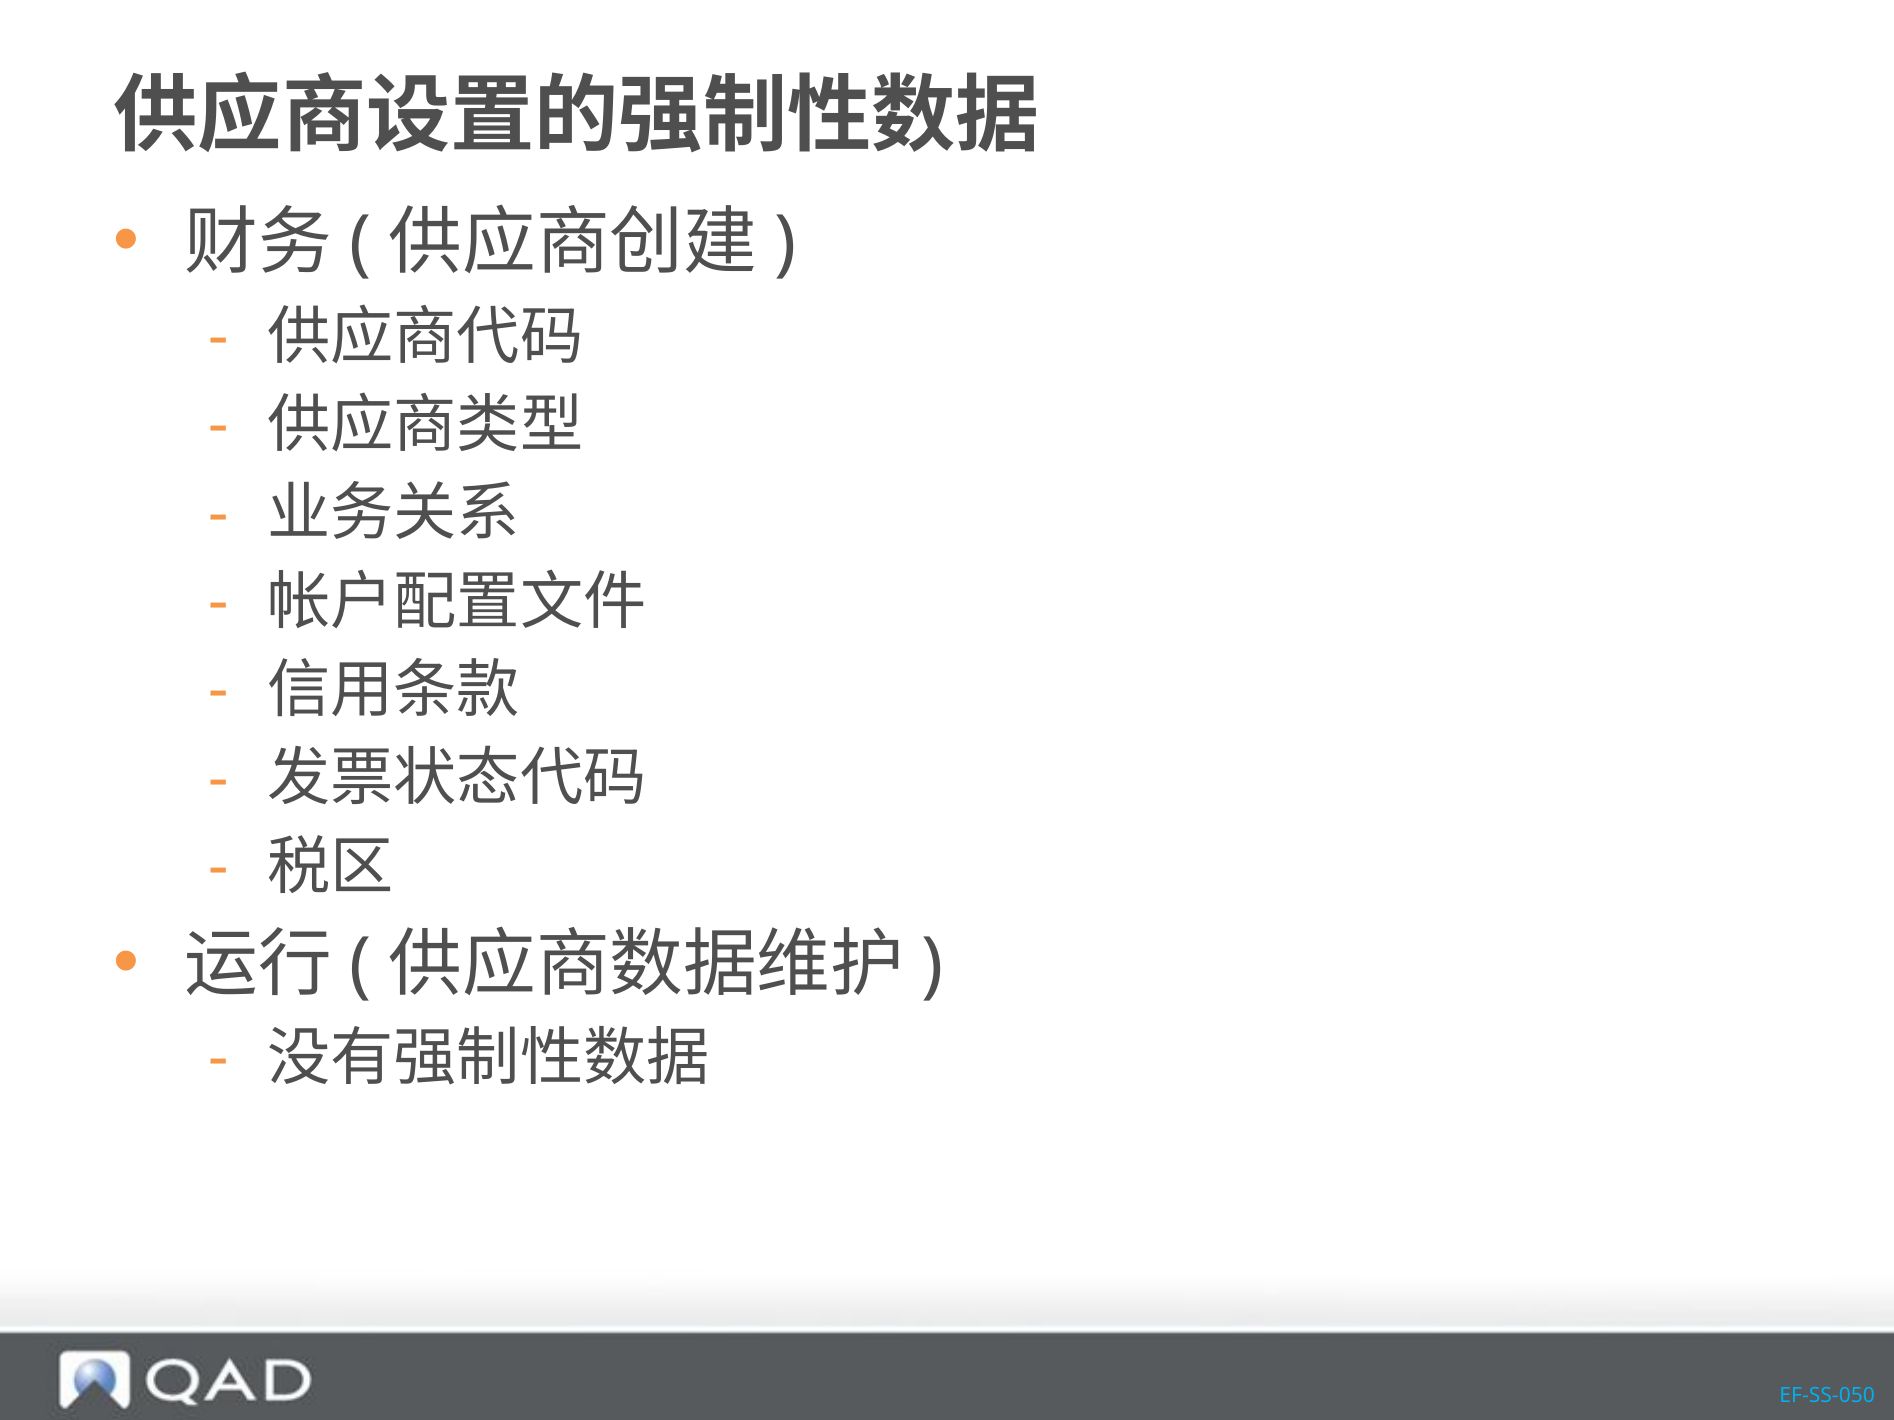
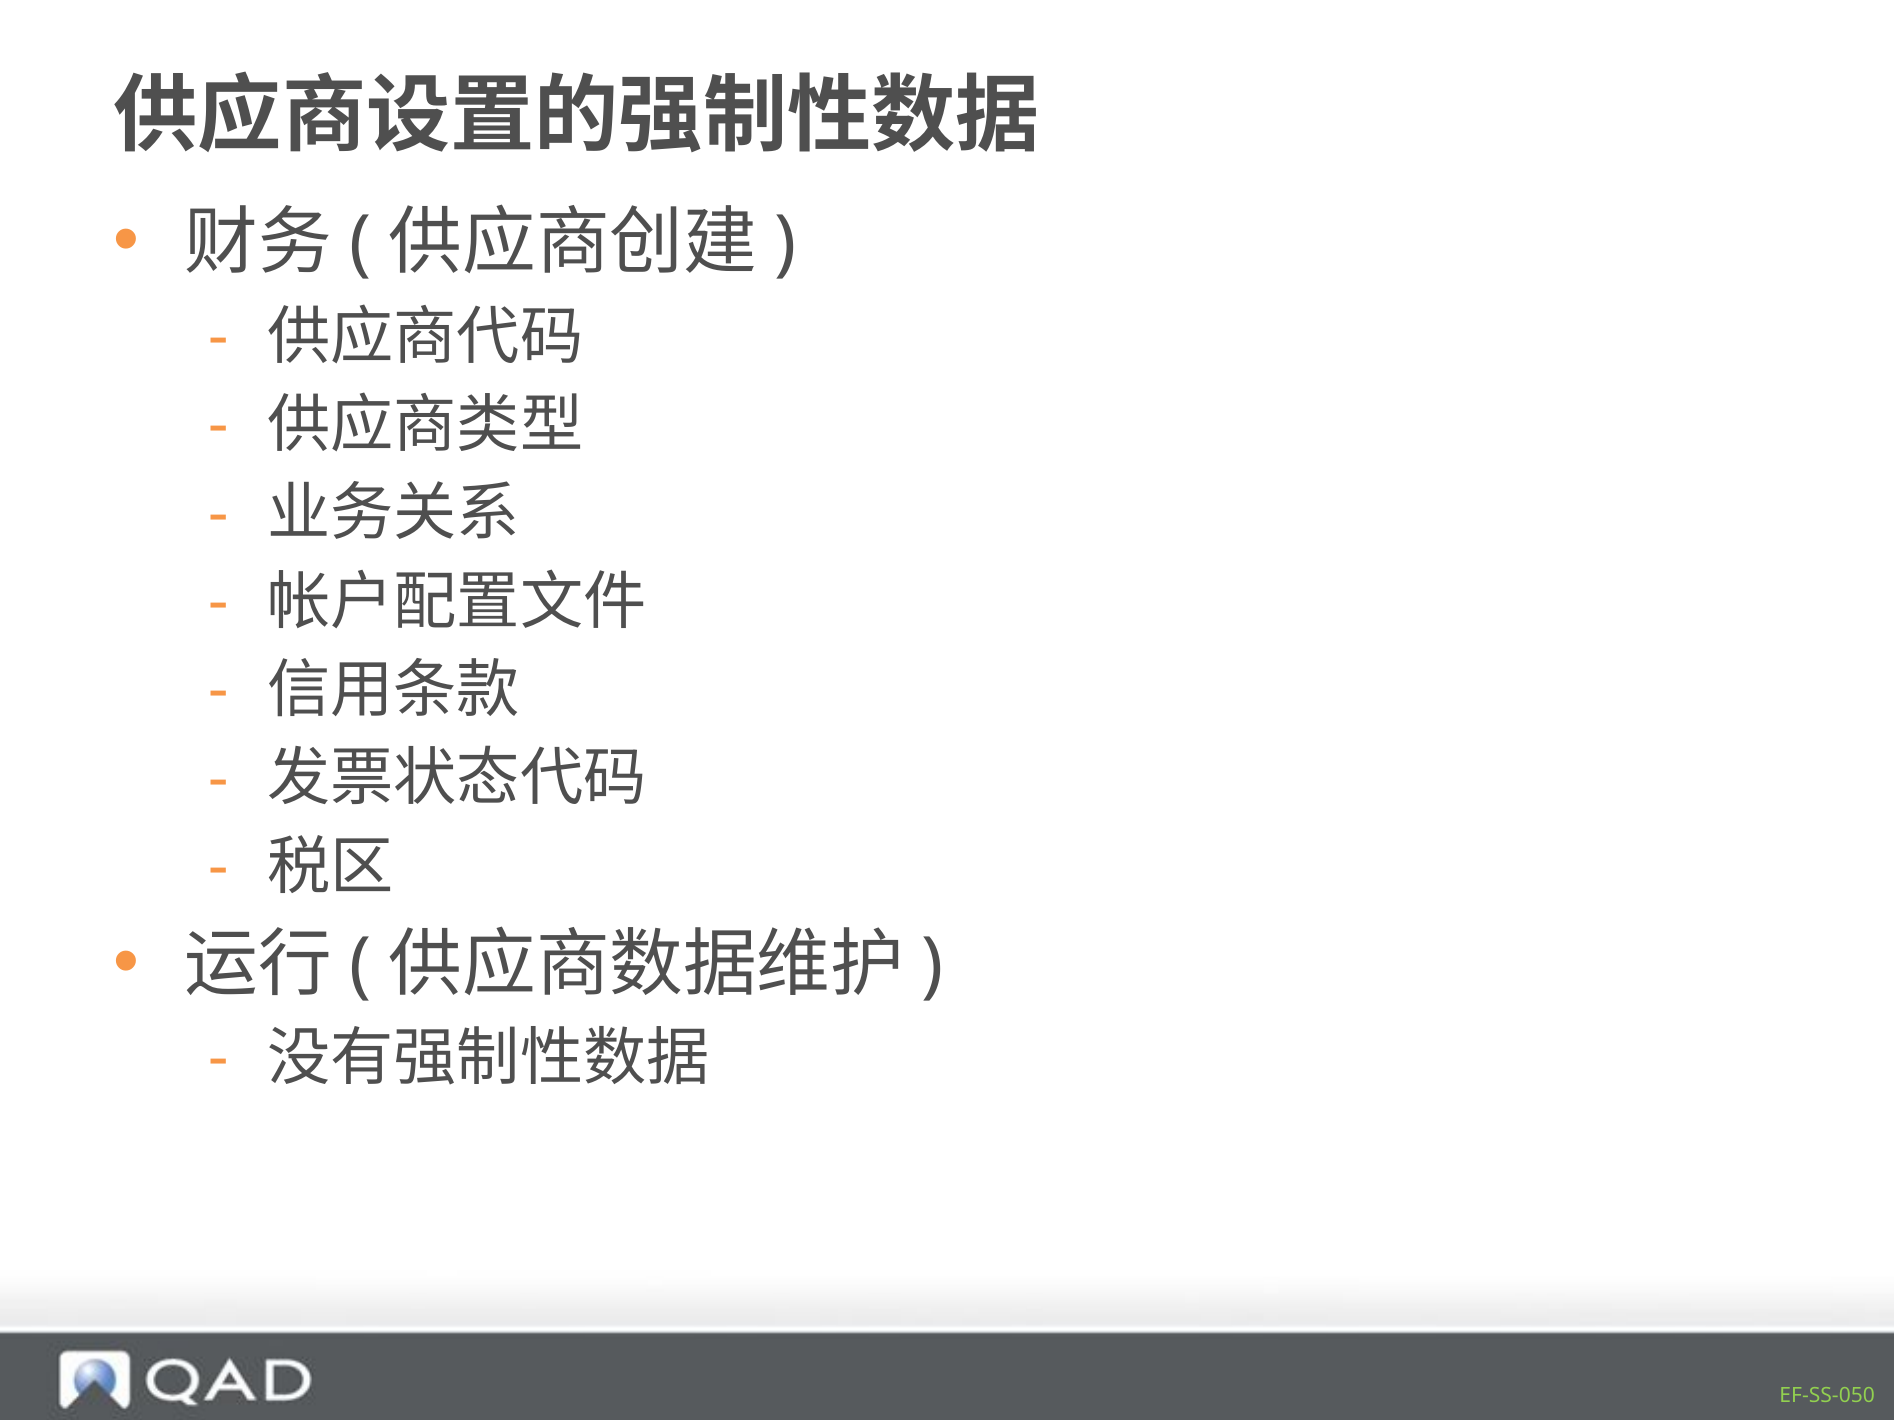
EF-SS-050 colour: light blue -> light green
